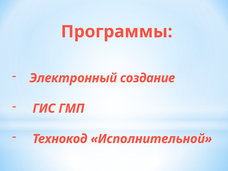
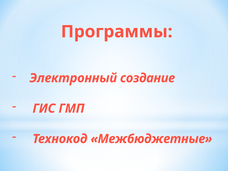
Исполнительной: Исполнительной -> Межбюджетные
